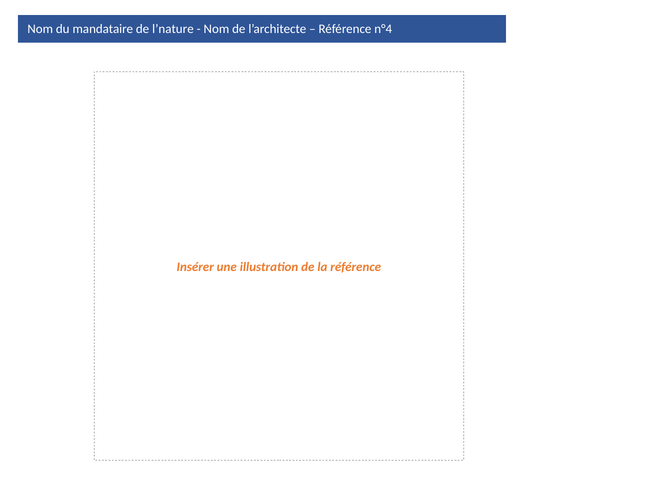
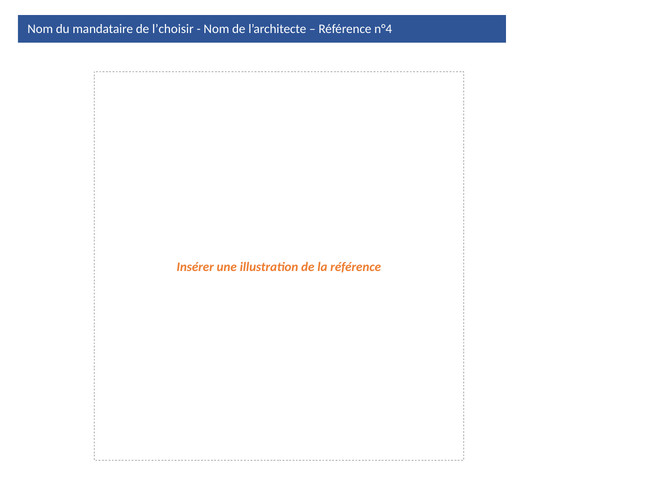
l’nature: l’nature -> l’choisir
